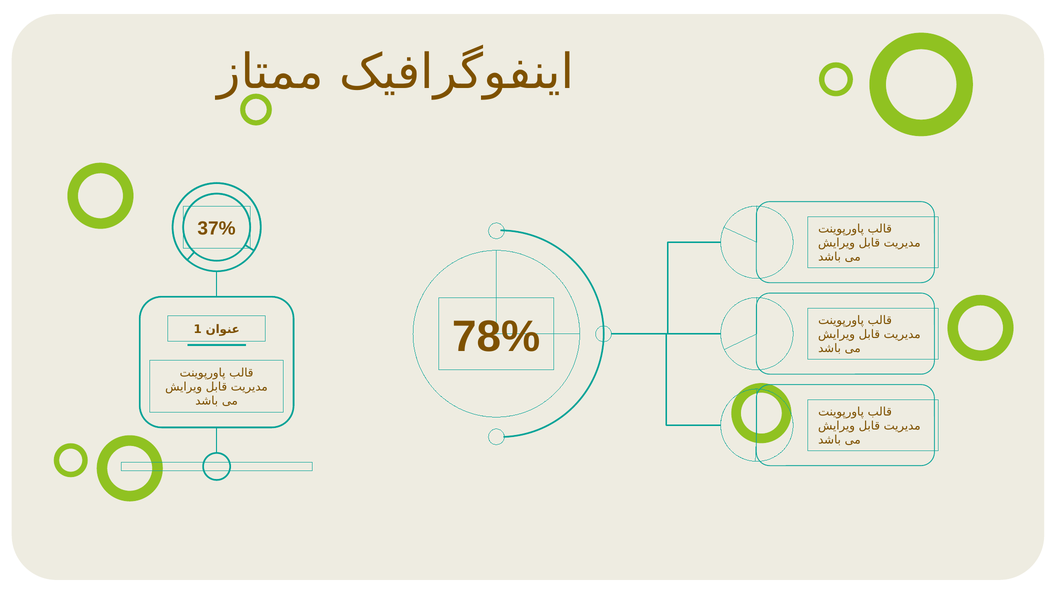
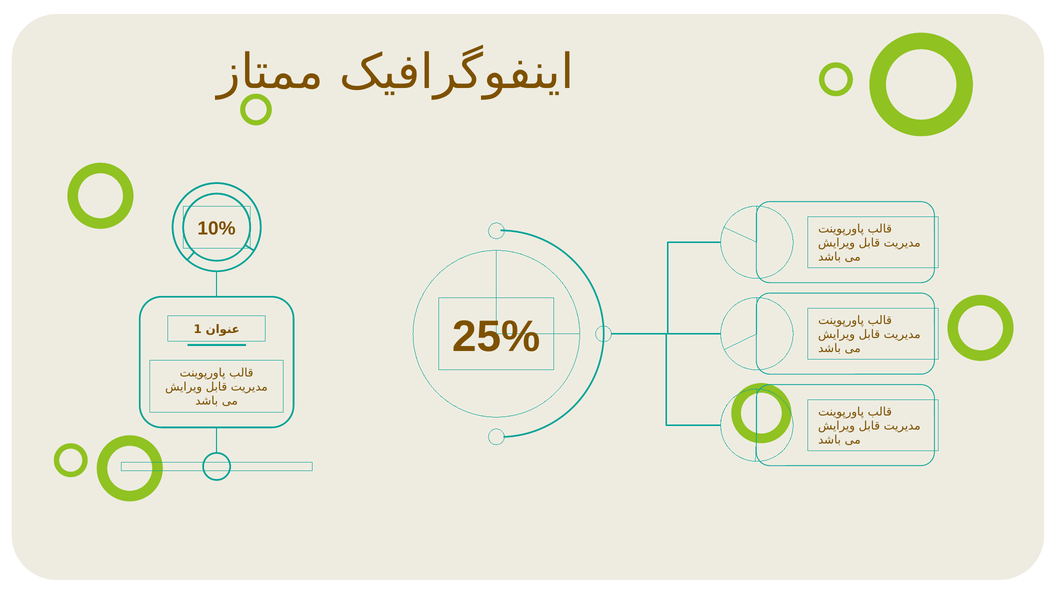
37%: 37% -> 10%
78%: 78% -> 25%
